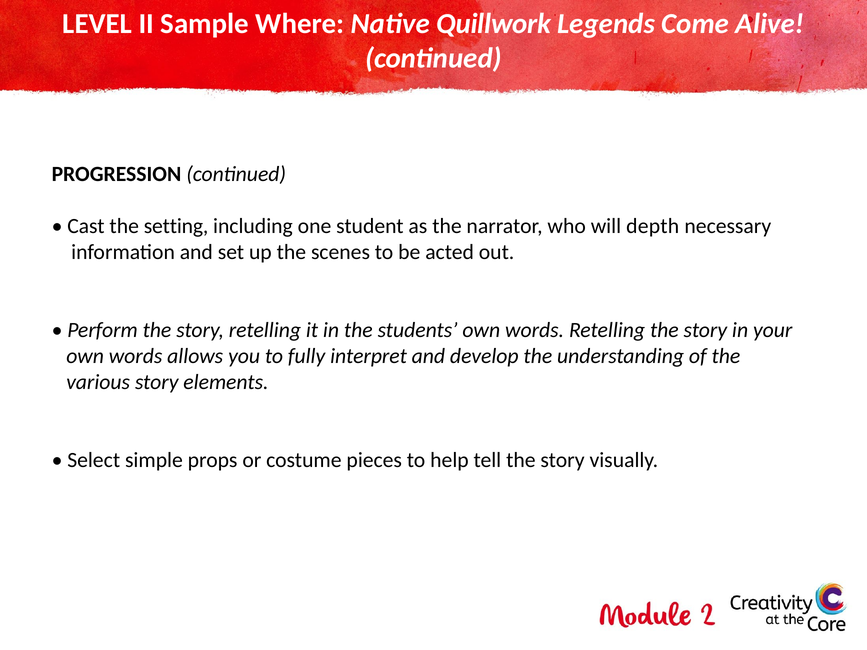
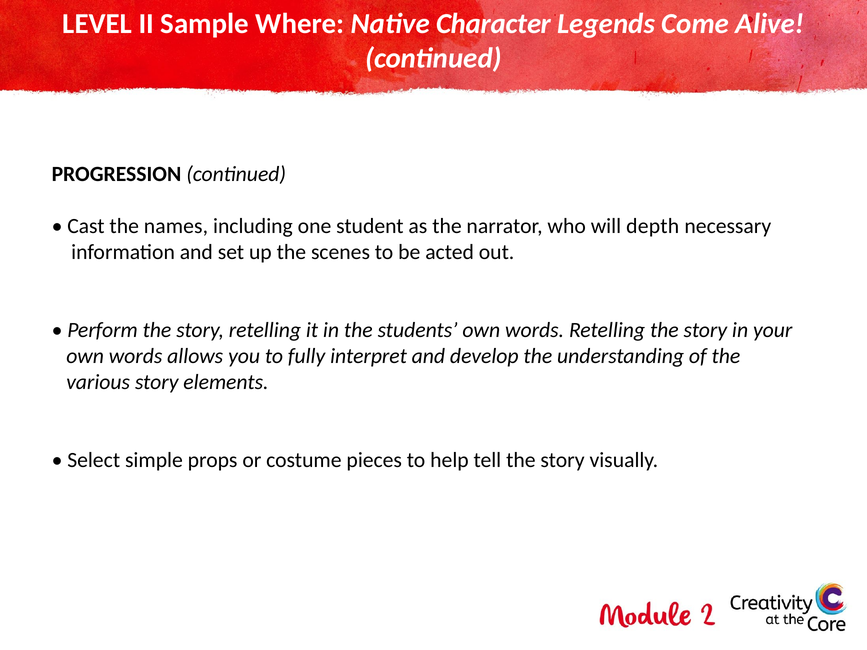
Quillwork: Quillwork -> Character
setting: setting -> names
